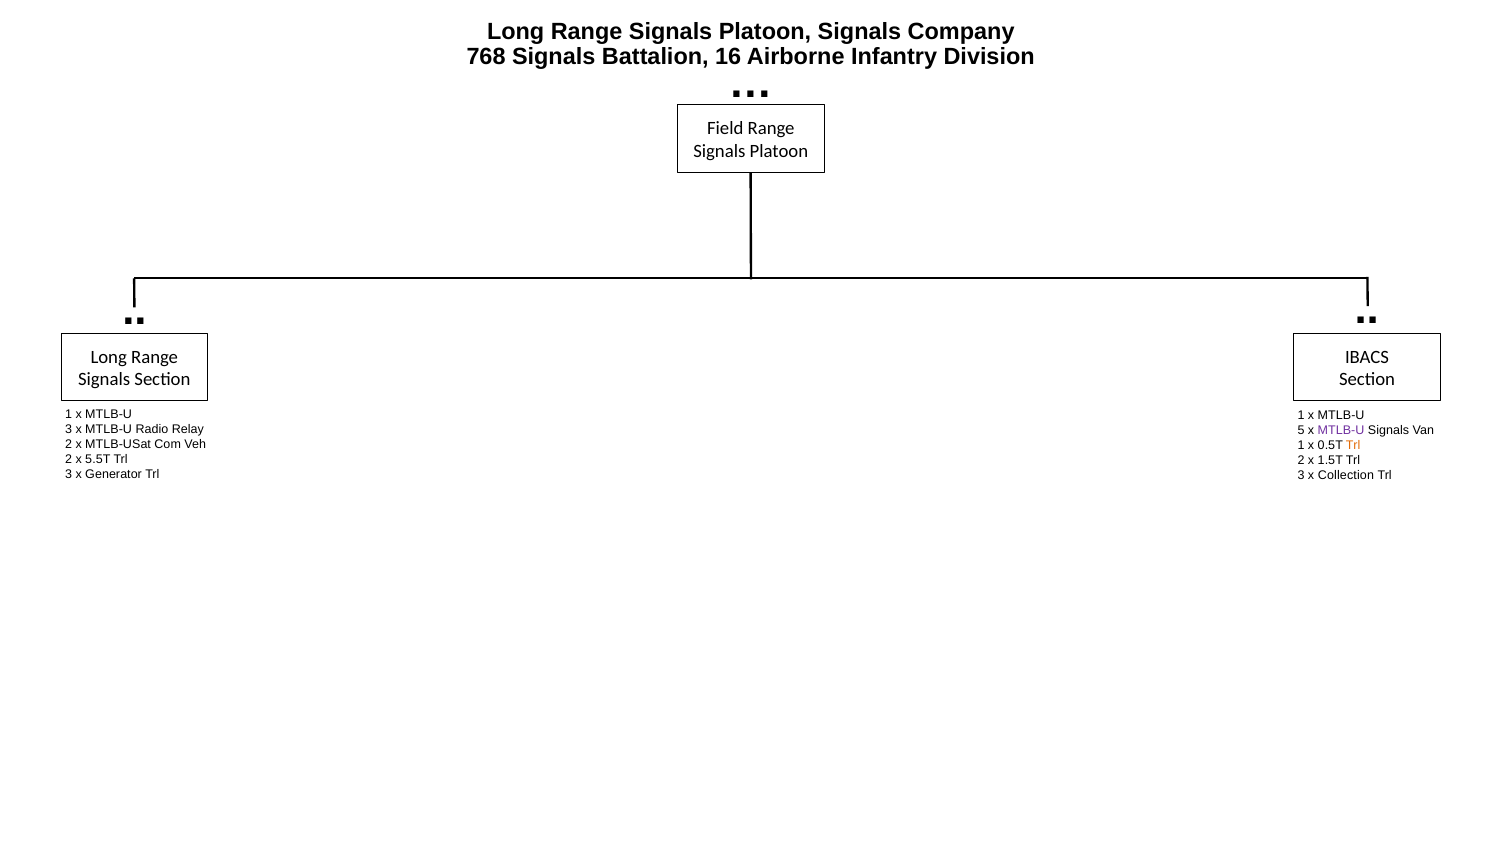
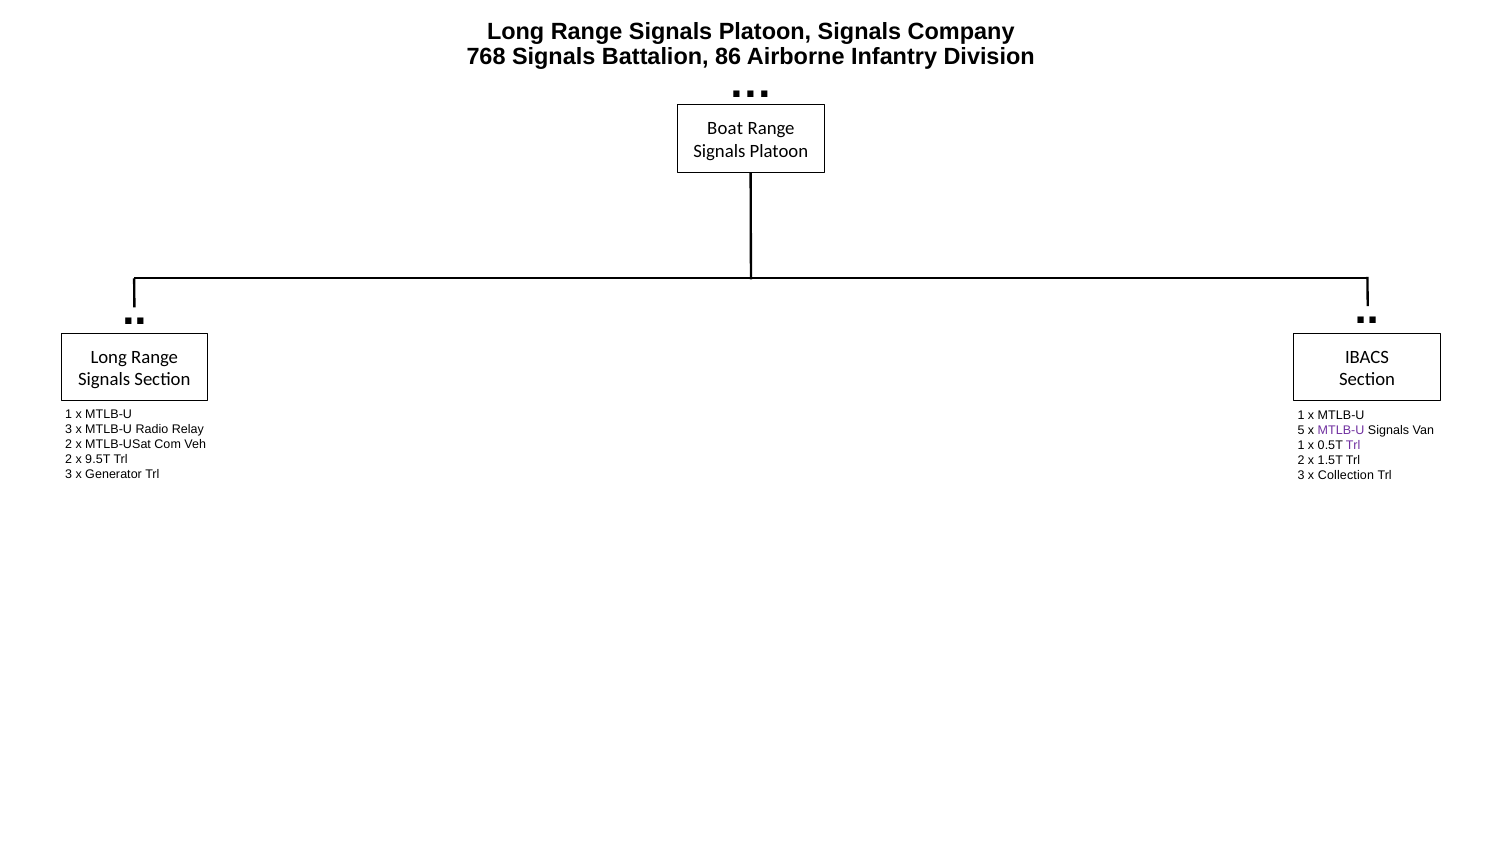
16: 16 -> 86
Field: Field -> Boat
Trl at (1353, 445) colour: orange -> purple
5.5T: 5.5T -> 9.5T
